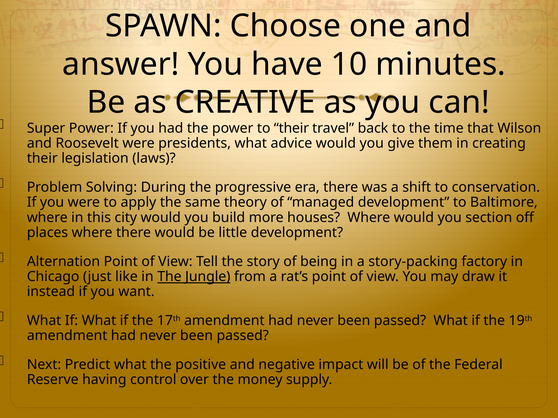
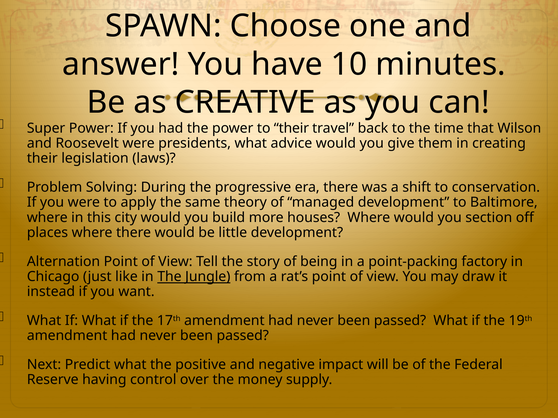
story-packing: story-packing -> point-packing
